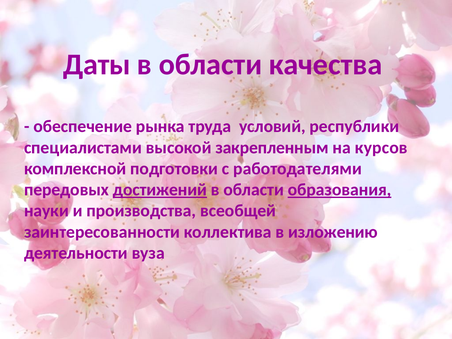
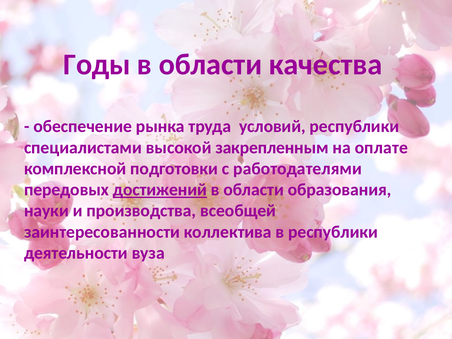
Даты: Даты -> Годы
курсов: курсов -> оплате
образования underline: present -> none
в изложению: изложению -> республики
